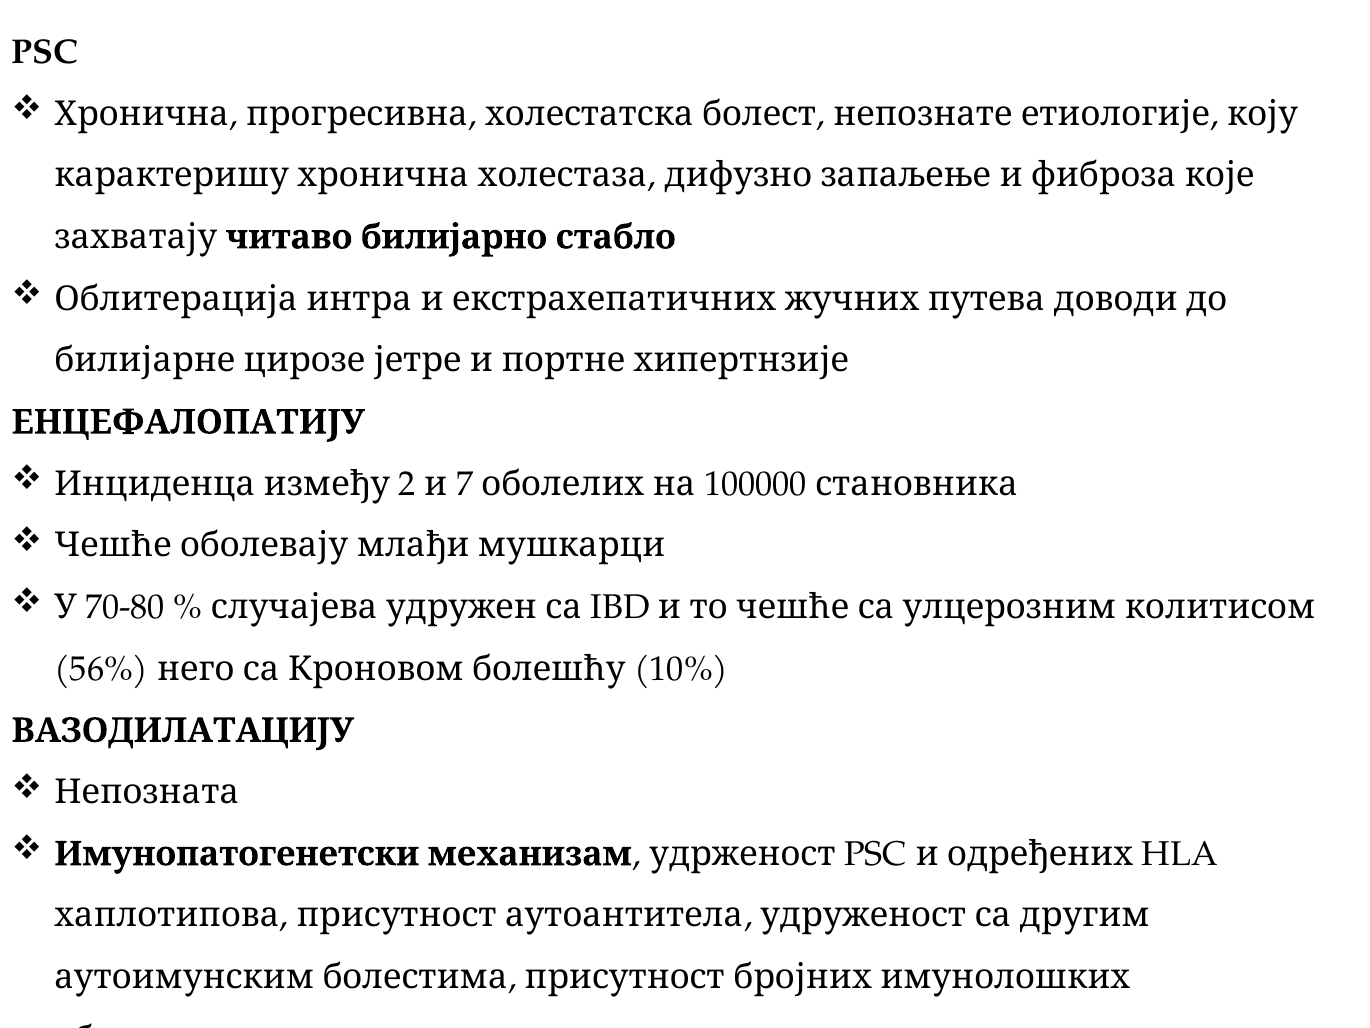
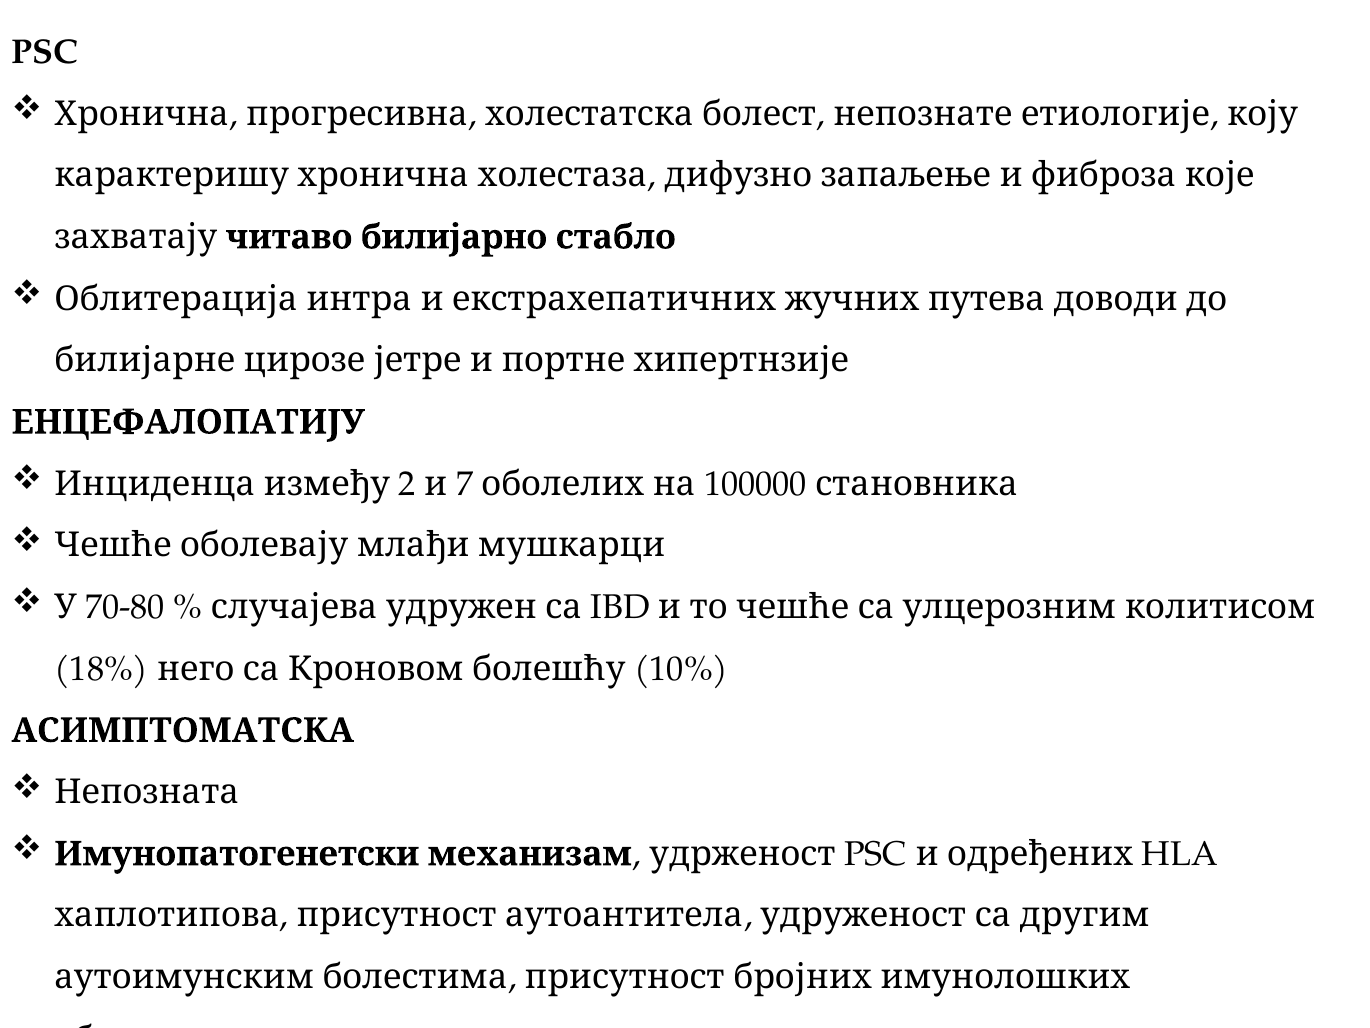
56%: 56% -> 18%
ВАЗОДИЛАТАЦИЈУ: ВАЗОДИЛАТАЦИЈУ -> АСИМПТОМАТСКА
